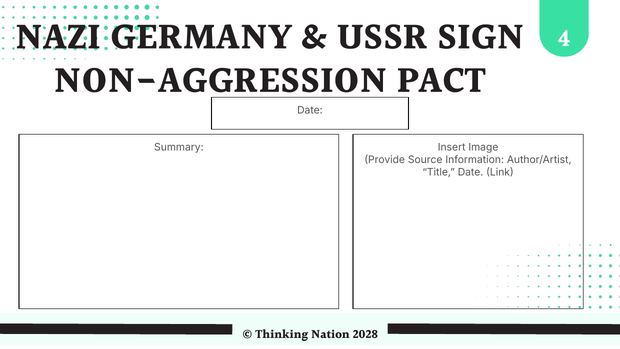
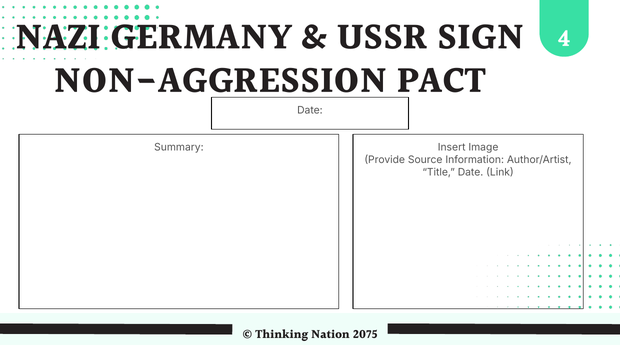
2028: 2028 -> 2075
